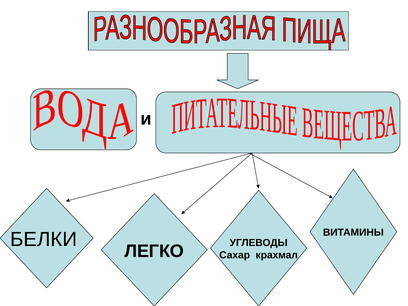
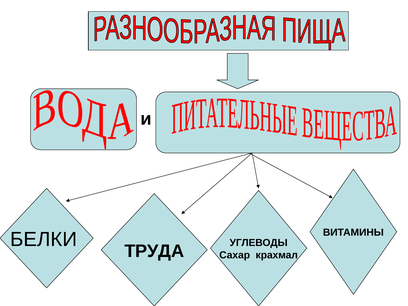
ЛЕГКО: ЛЕГКО -> ТРУДА
